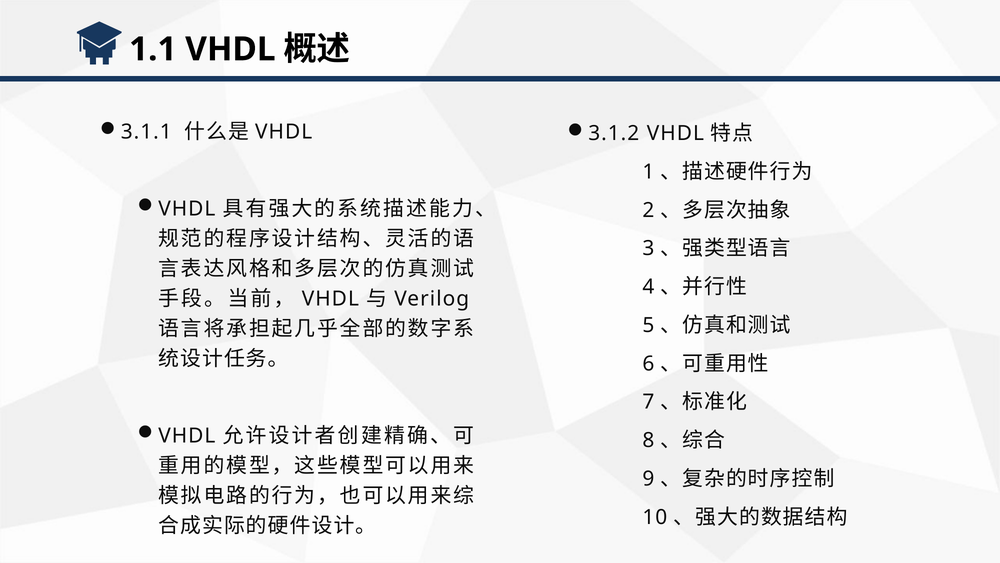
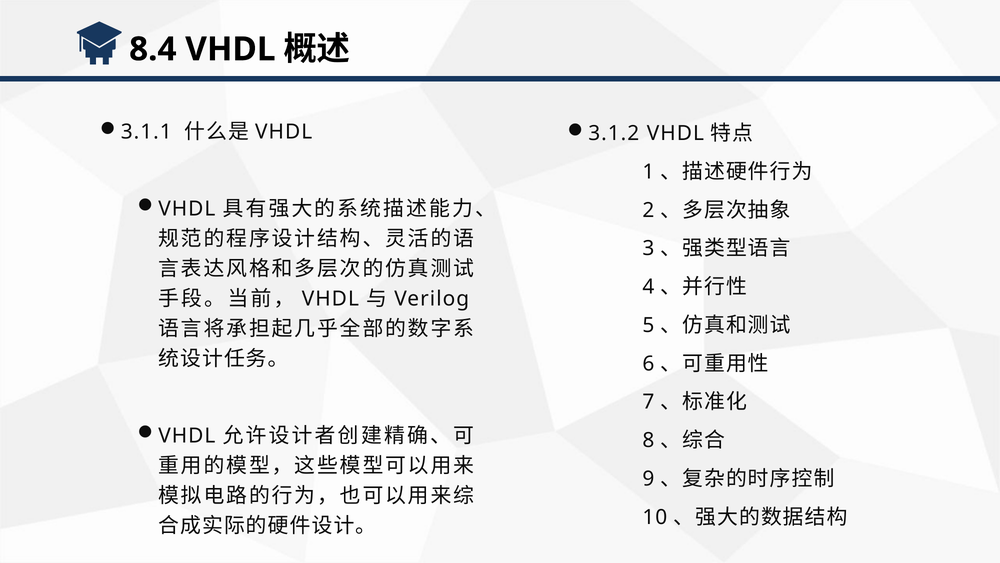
1.1: 1.1 -> 8.4
